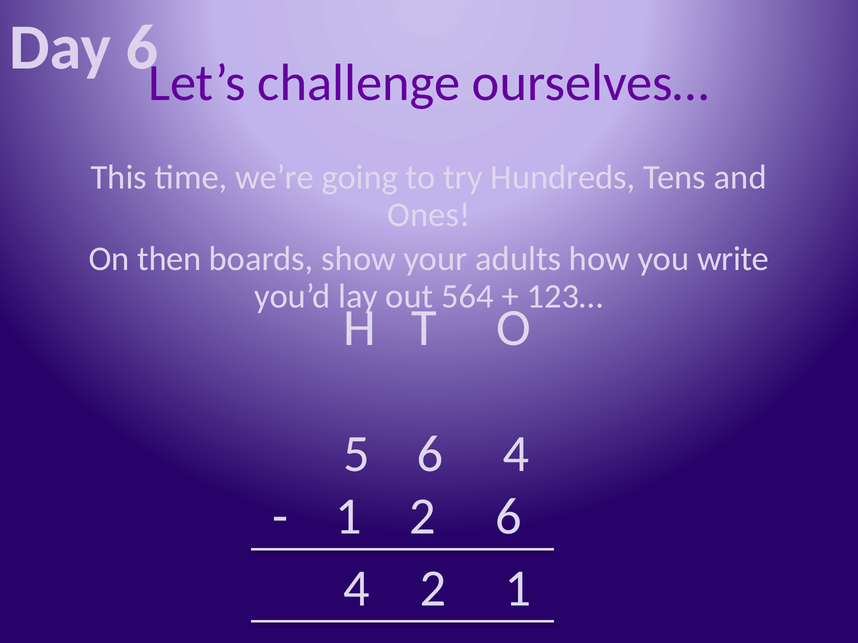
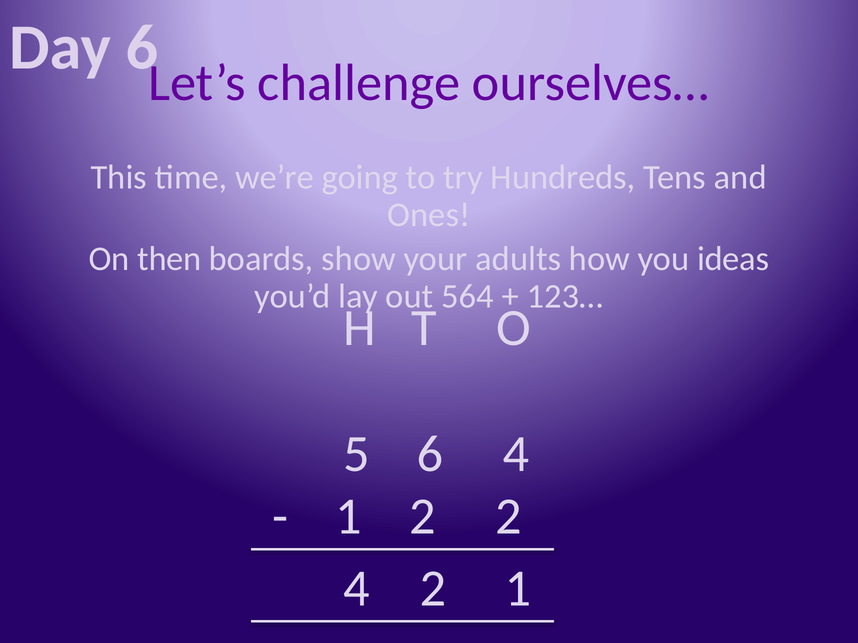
write: write -> ideas
2 6: 6 -> 2
